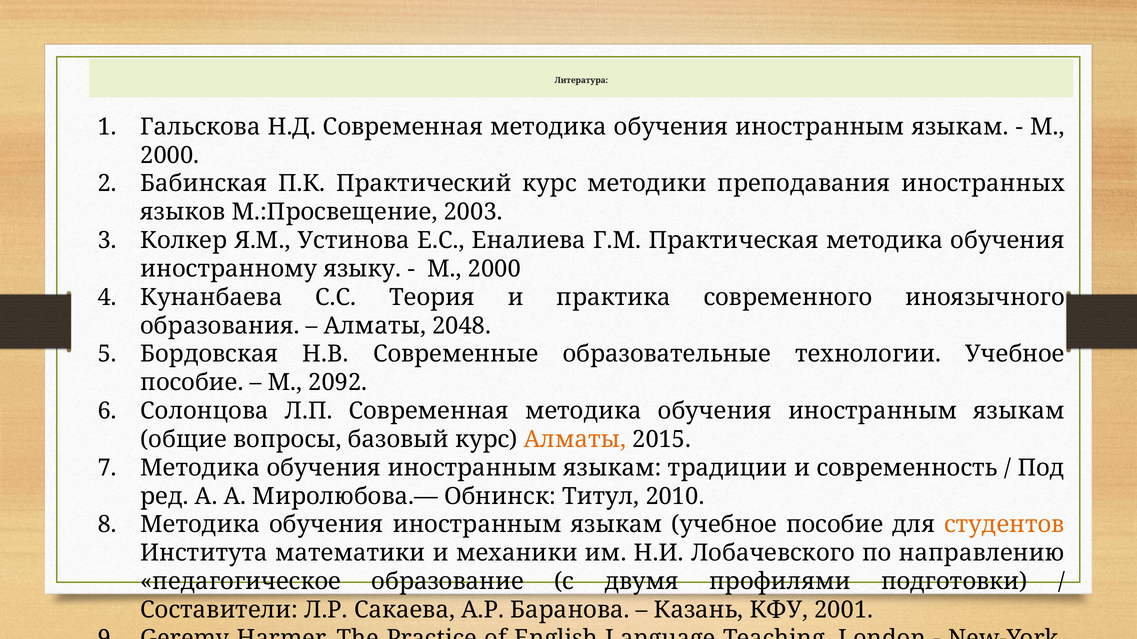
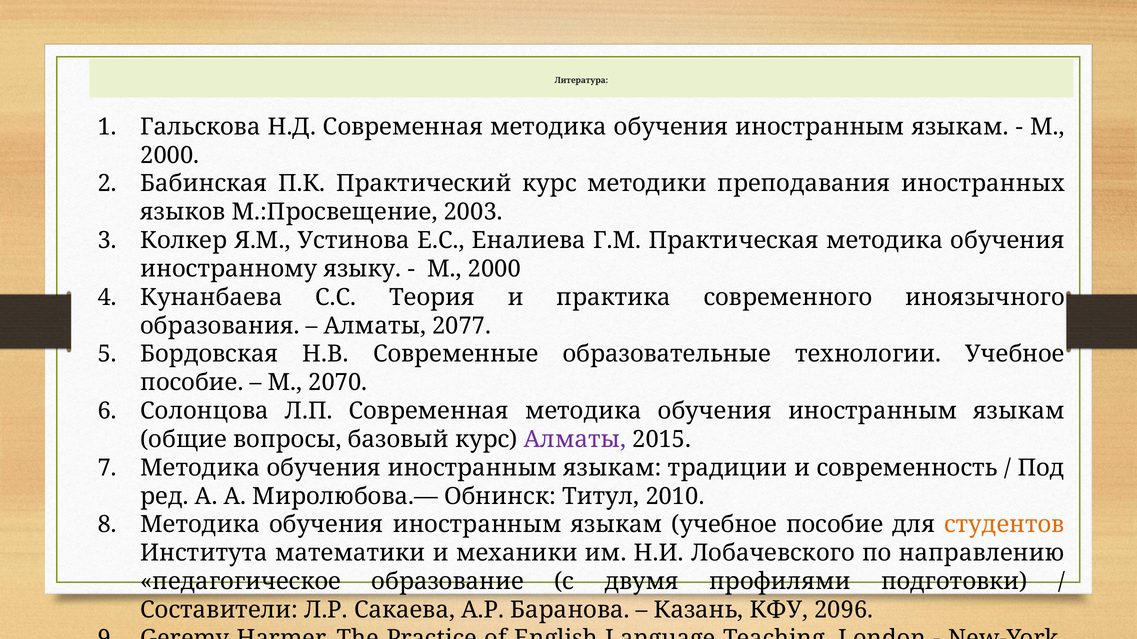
2048: 2048 -> 2077
2092: 2092 -> 2070
Алматы at (575, 440) colour: orange -> purple
2001: 2001 -> 2096
